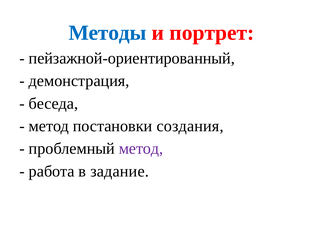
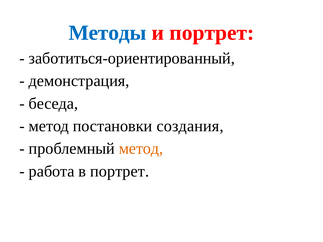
пейзажной-ориентированный: пейзажной-ориентированный -> заботиться-ориентированный
метод at (141, 149) colour: purple -> orange
в задание: задание -> портрет
